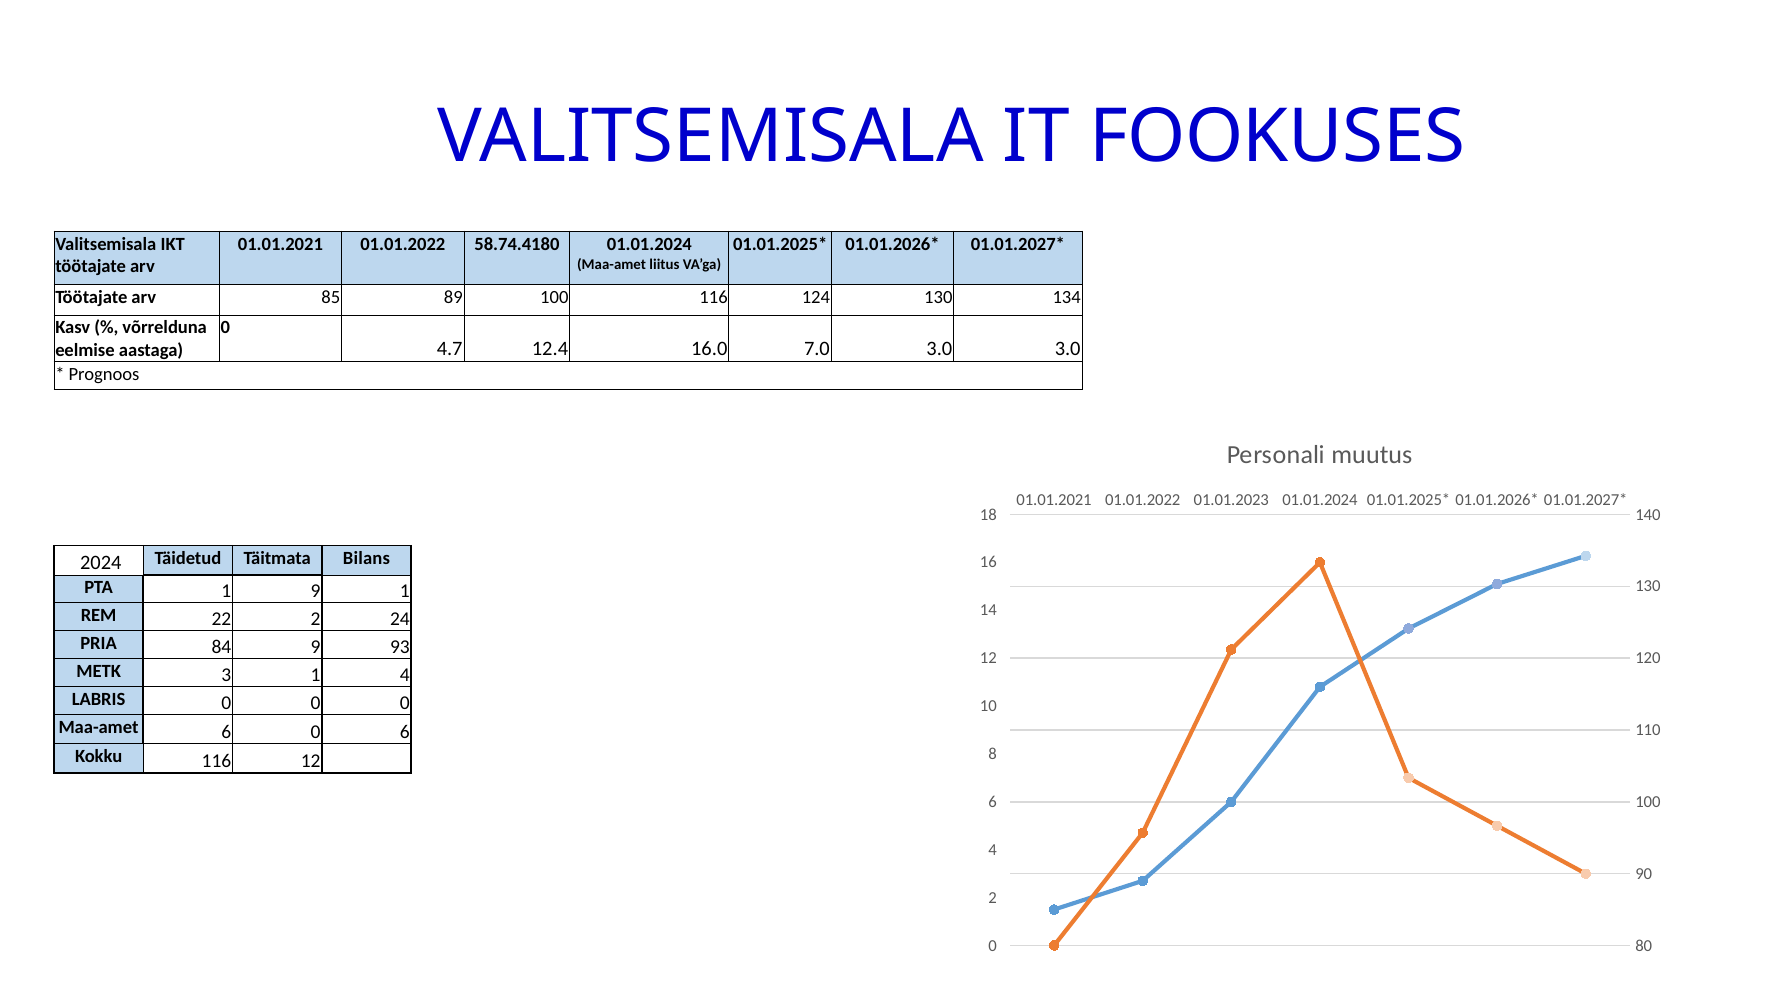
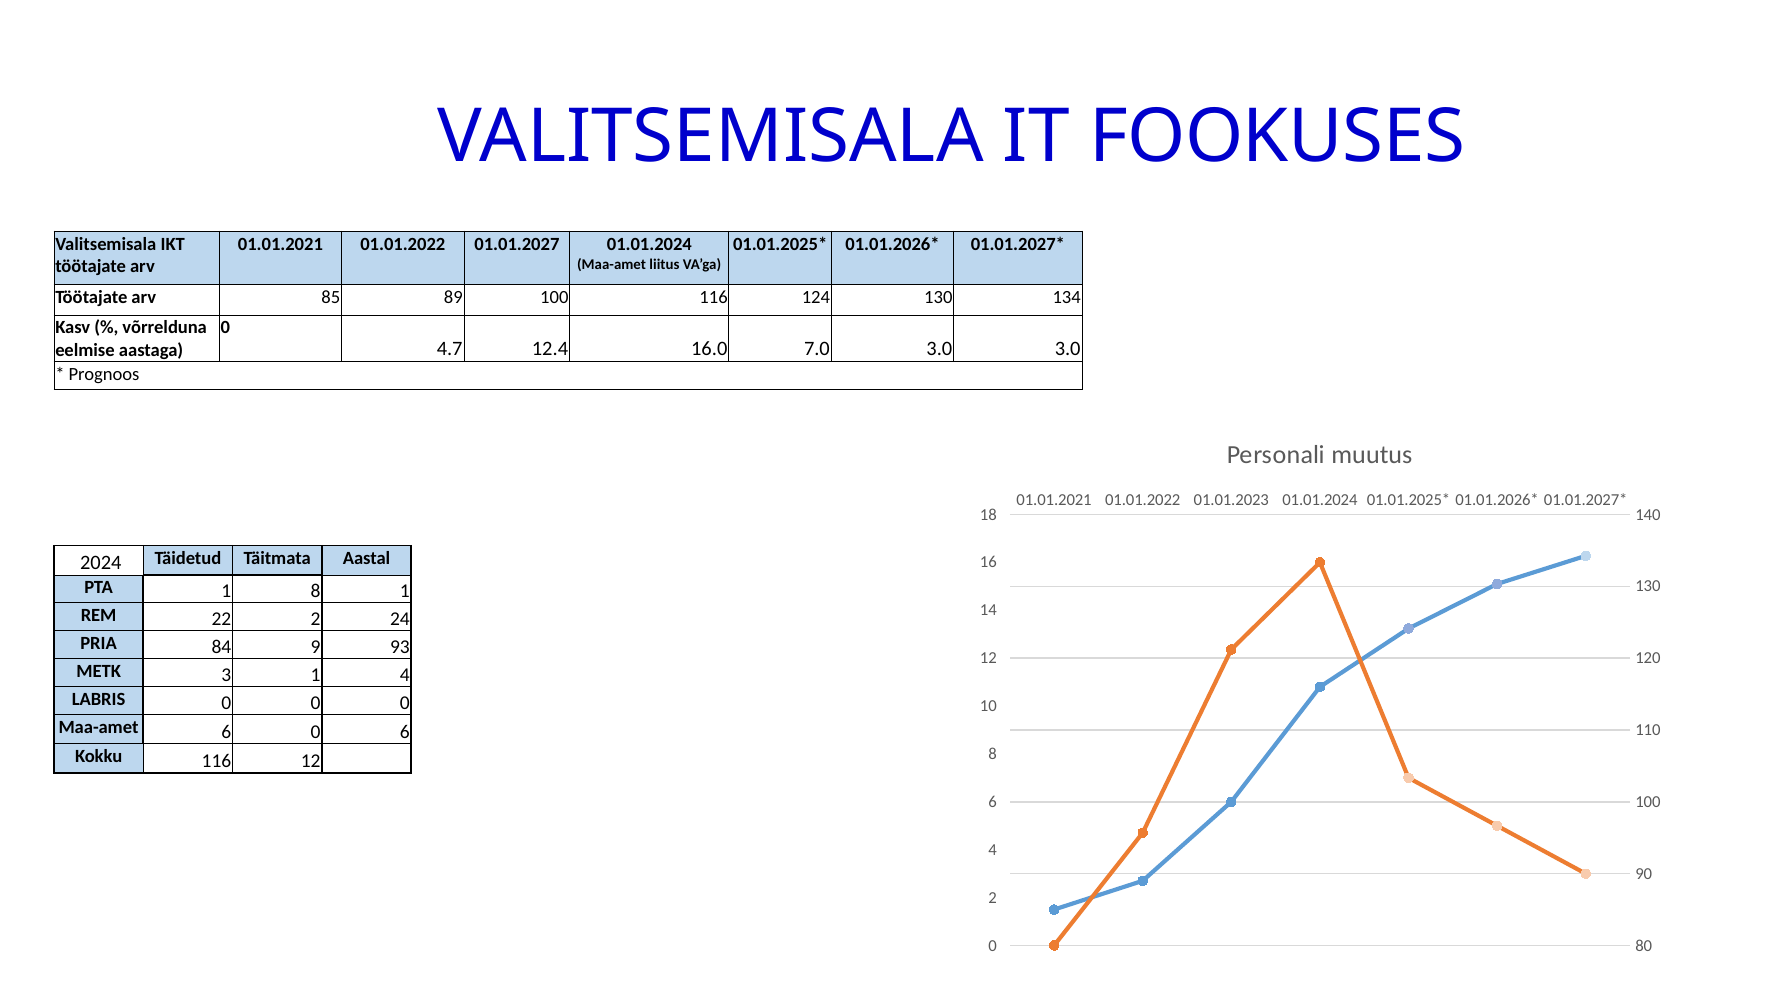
58.74.4180: 58.74.4180 -> 01.01.2027
Bilans: Bilans -> Aastal
1 9: 9 -> 8
